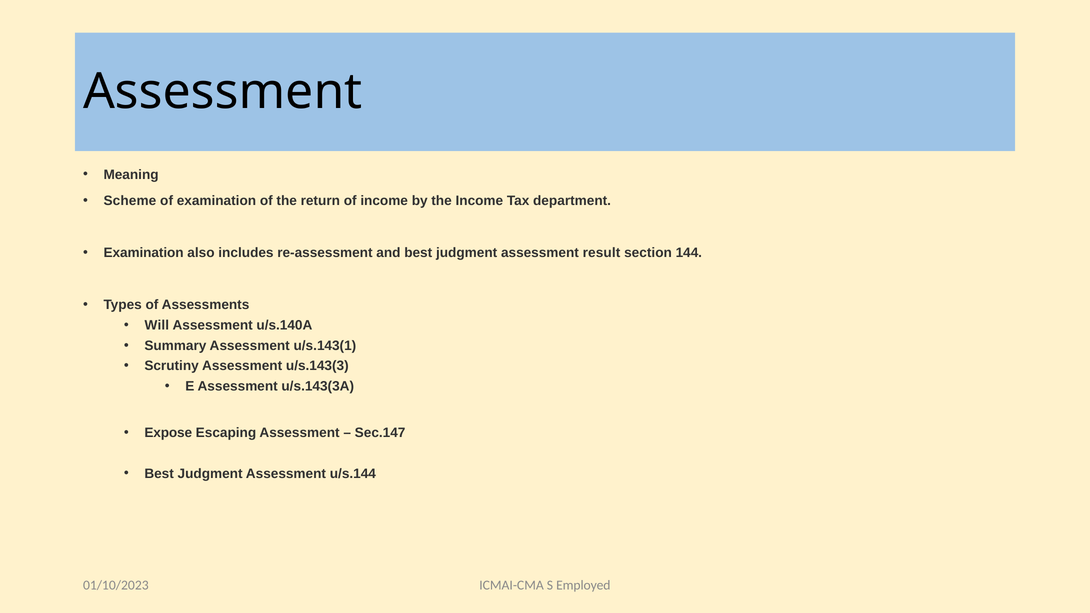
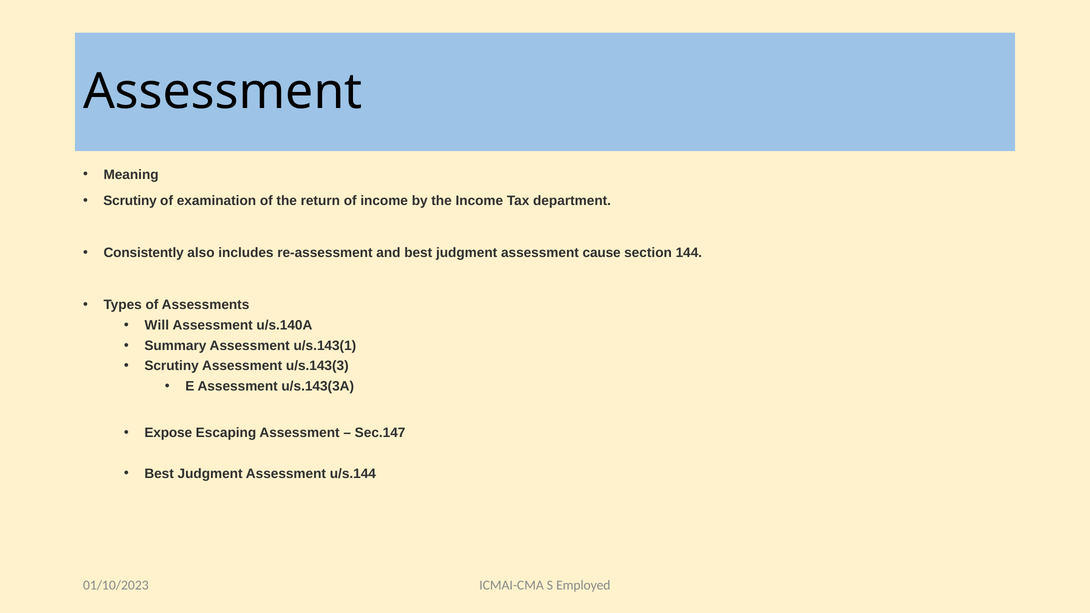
Scheme at (130, 201): Scheme -> Scrutiny
Examination at (144, 253): Examination -> Consistently
result: result -> cause
